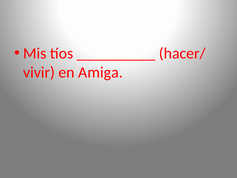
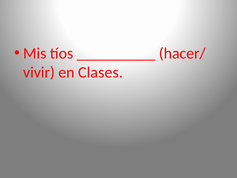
Amiga: Amiga -> Clases
